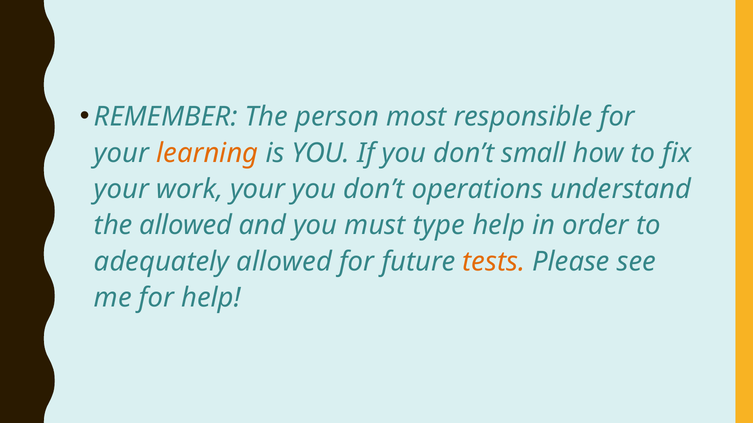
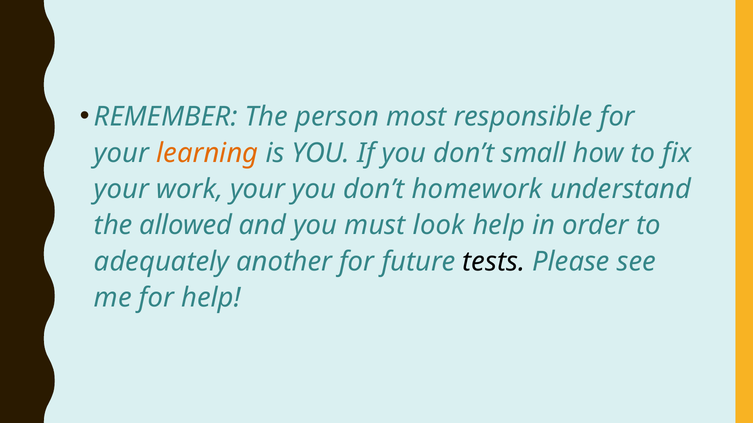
operations: operations -> homework
type: type -> look
adequately allowed: allowed -> another
tests colour: orange -> black
